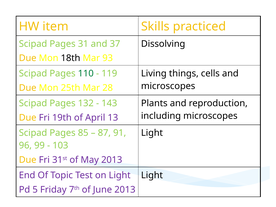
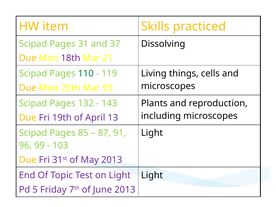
18th colour: black -> purple
93: 93 -> 21
28: 28 -> 93
